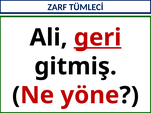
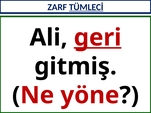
TÜMLECİ underline: none -> present
